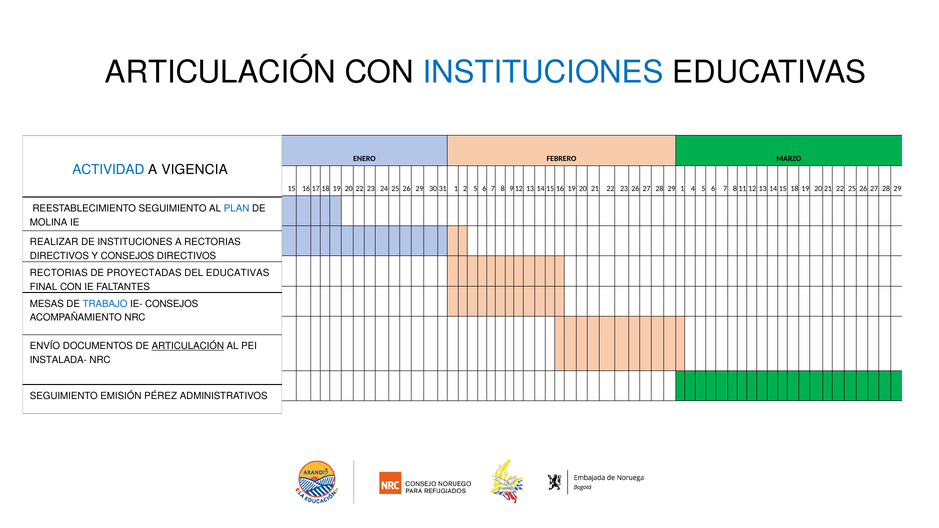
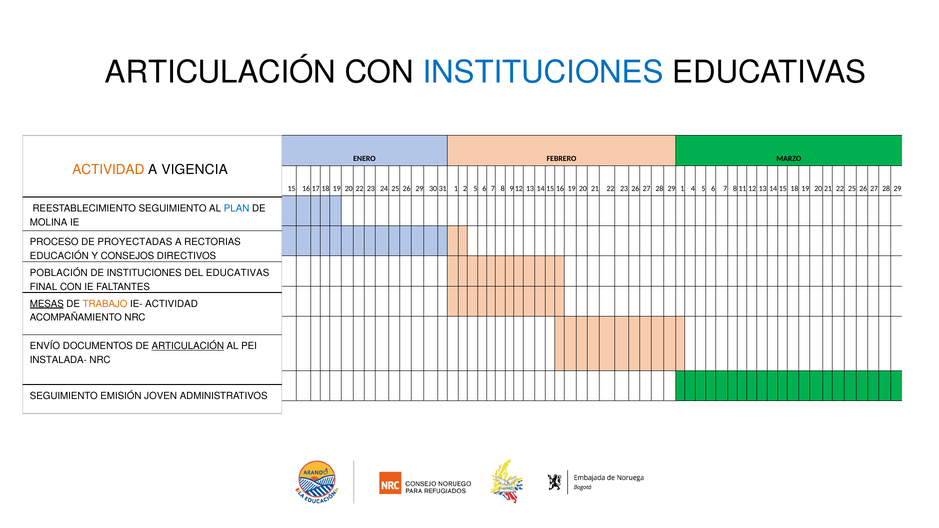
ACTIVIDAD at (108, 170) colour: blue -> orange
REALIZAR: REALIZAR -> PROCESO
DE INSTITUCIONES: INSTITUCIONES -> PROYECTADAS
DIRECTIVOS at (59, 256): DIRECTIVOS -> EDUCACIÓN
RECTORIAS at (59, 273): RECTORIAS -> POBLACIÓN
DE PROYECTADAS: PROYECTADAS -> INSTITUCIONES
MESAS underline: none -> present
TRABAJO colour: blue -> orange
IE- CONSEJOS: CONSEJOS -> ACTIVIDAD
PÉREZ: PÉREZ -> JOVEN
